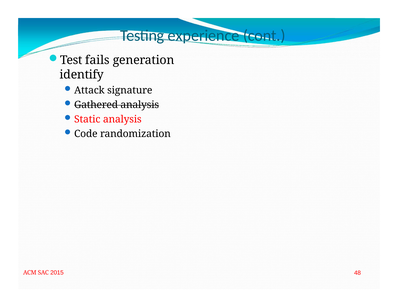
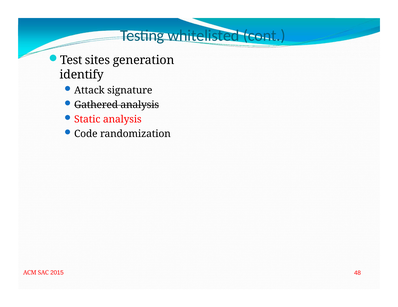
experience: experience -> whitelisted
fails: fails -> sites
